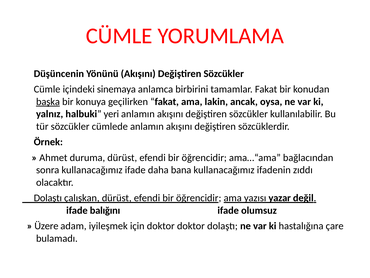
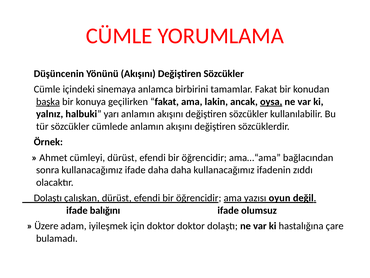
oysa underline: none -> present
yeri: yeri -> yarı
duruma: duruma -> cümleyi
daha bana: bana -> daha
yazar: yazar -> oyun
